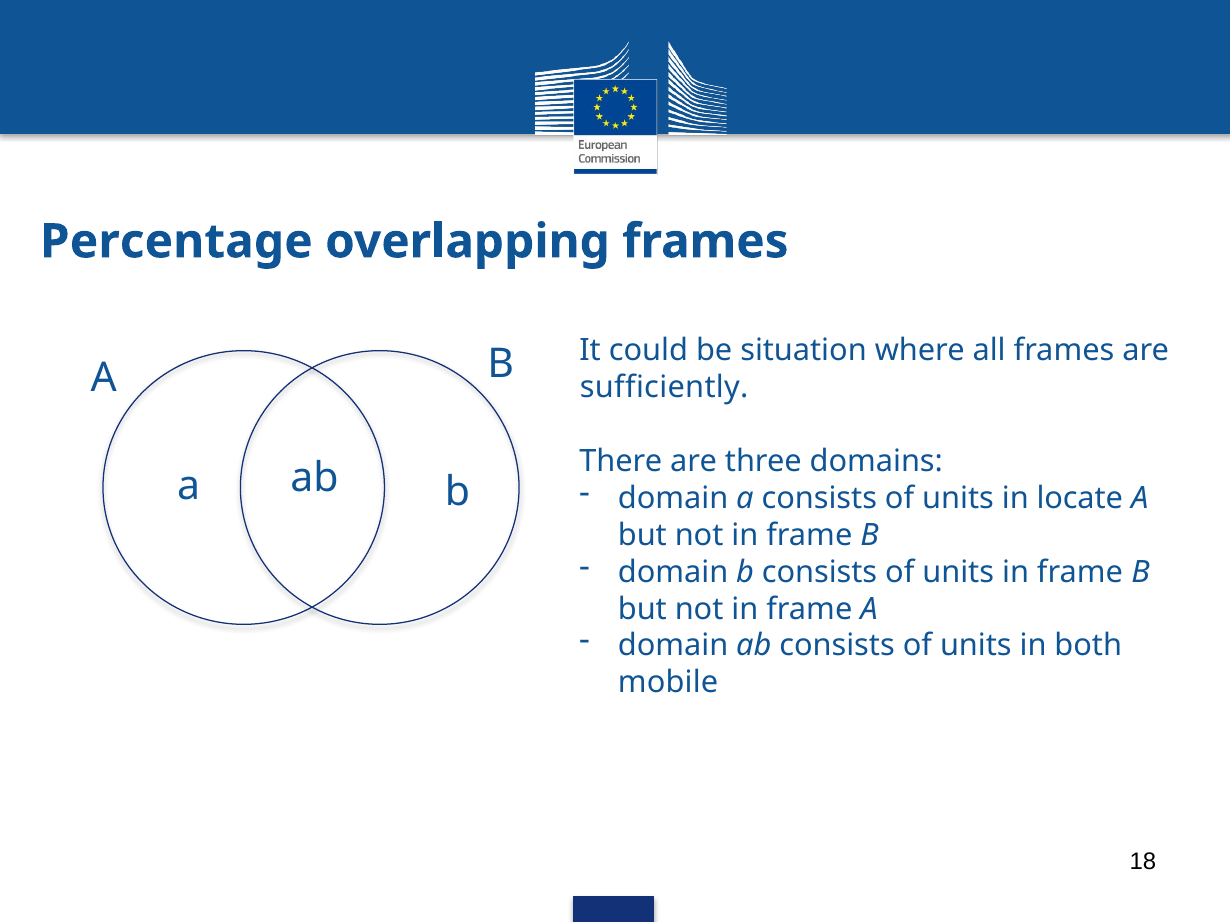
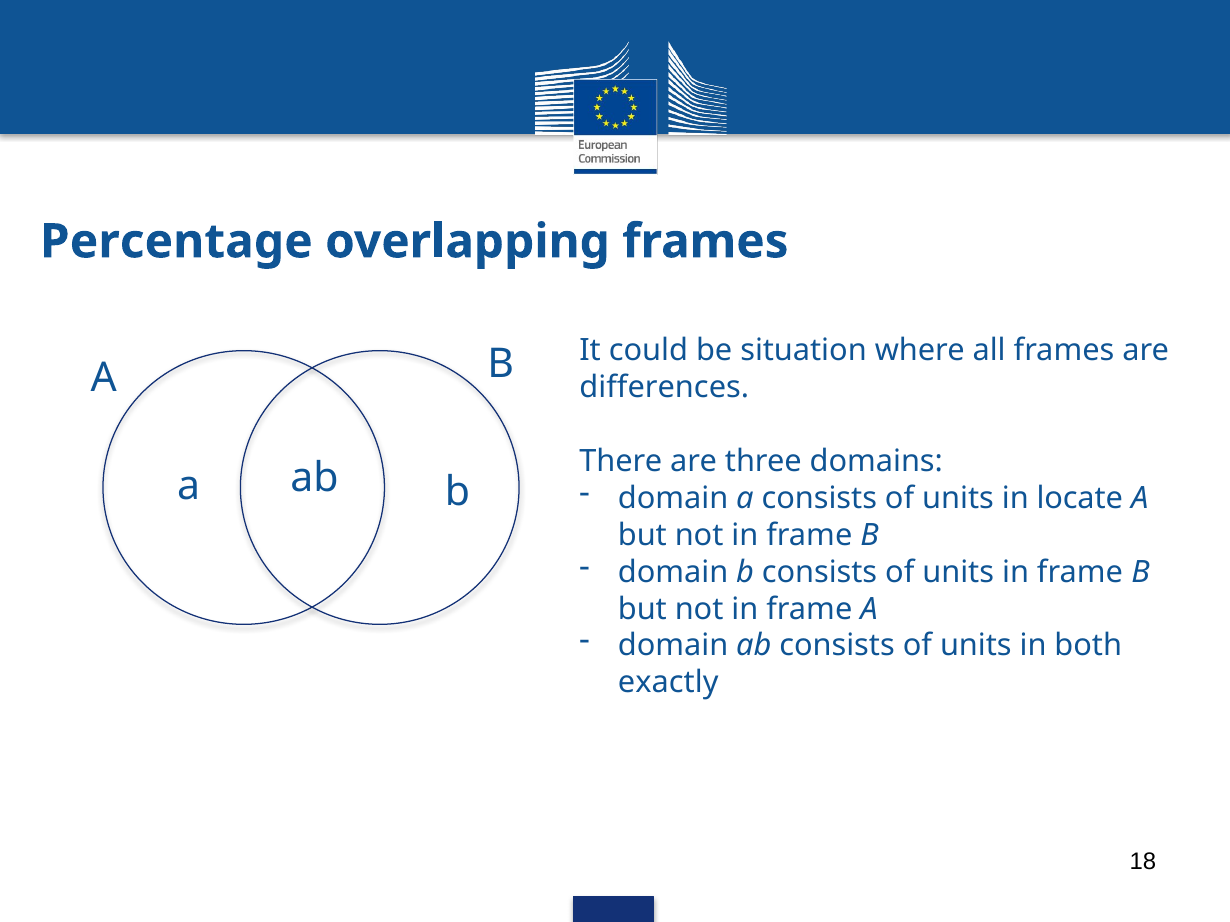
sufficiently: sufficiently -> differences
mobile: mobile -> exactly
